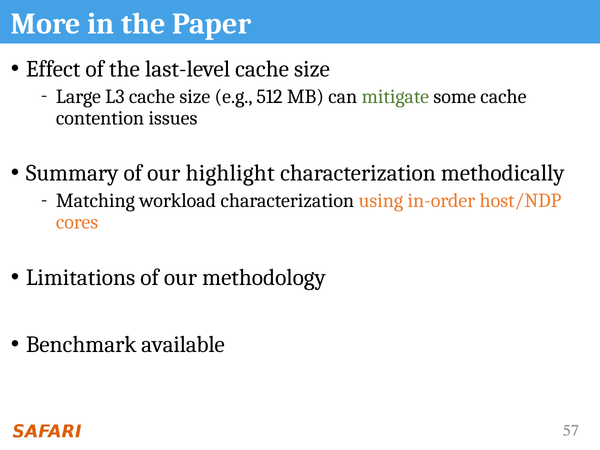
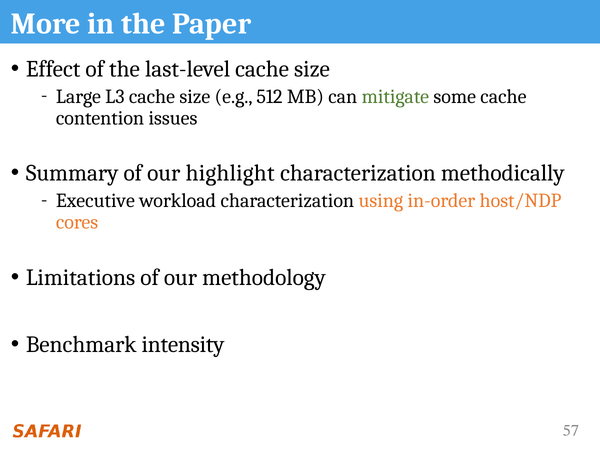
Matching: Matching -> Executive
available: available -> intensity
